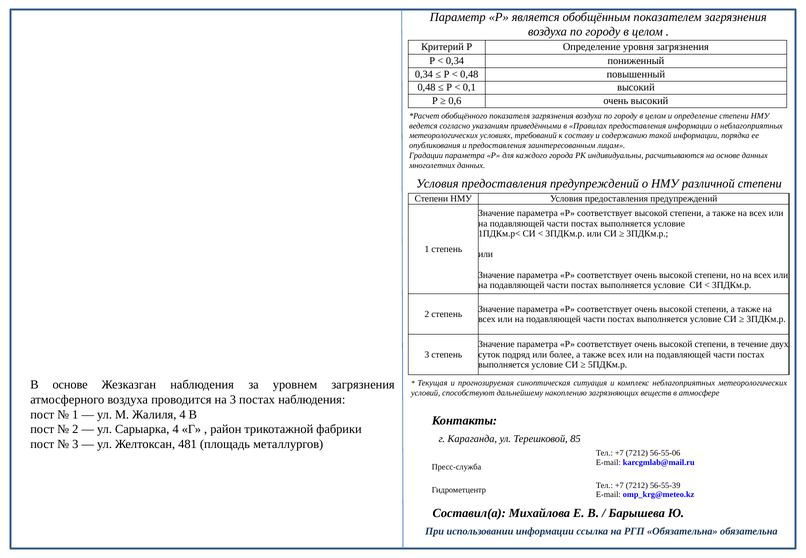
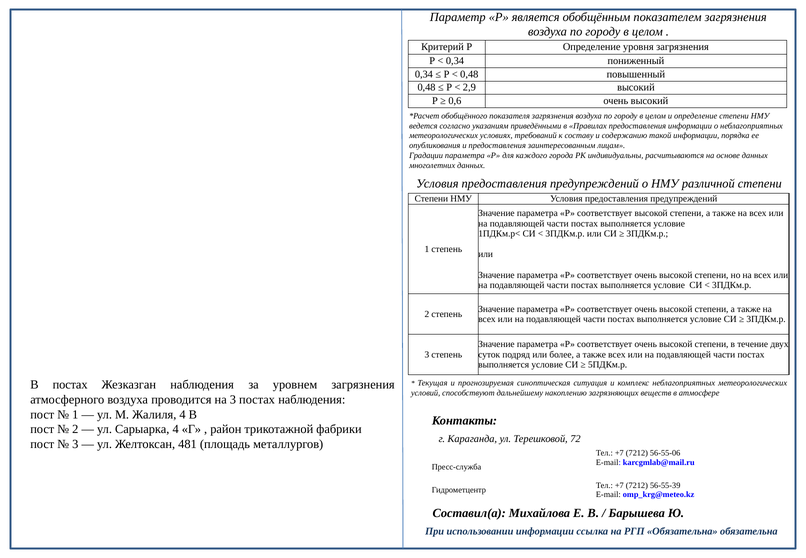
0,1: 0,1 -> 2,9
В основе: основе -> постах
85: 85 -> 72
